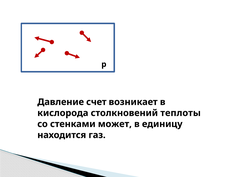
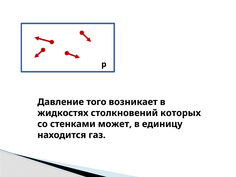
счет: счет -> того
кислорода: кислорода -> жидкостях
теплоты: теплоты -> которых
